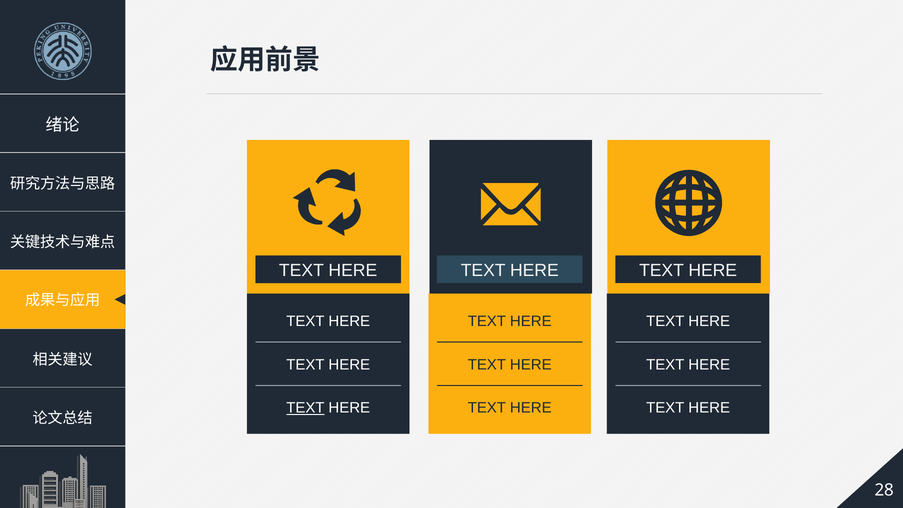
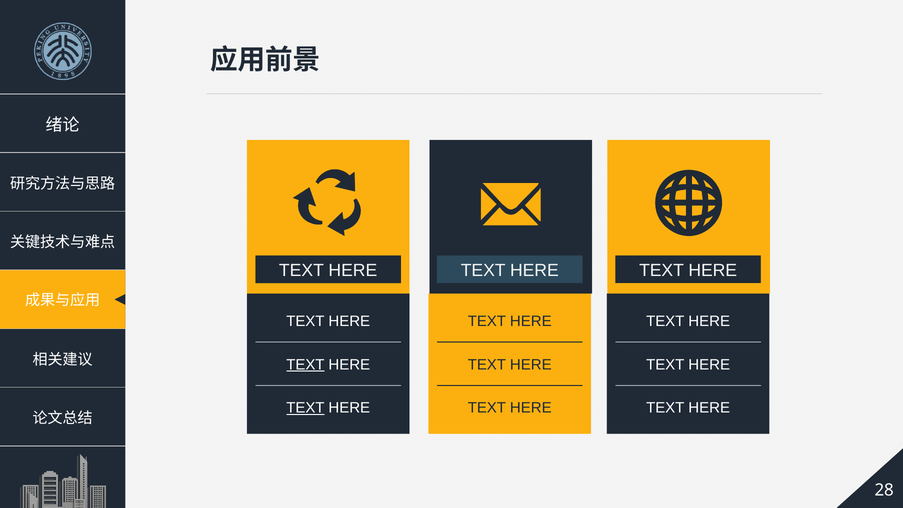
TEXT at (305, 365) underline: none -> present
